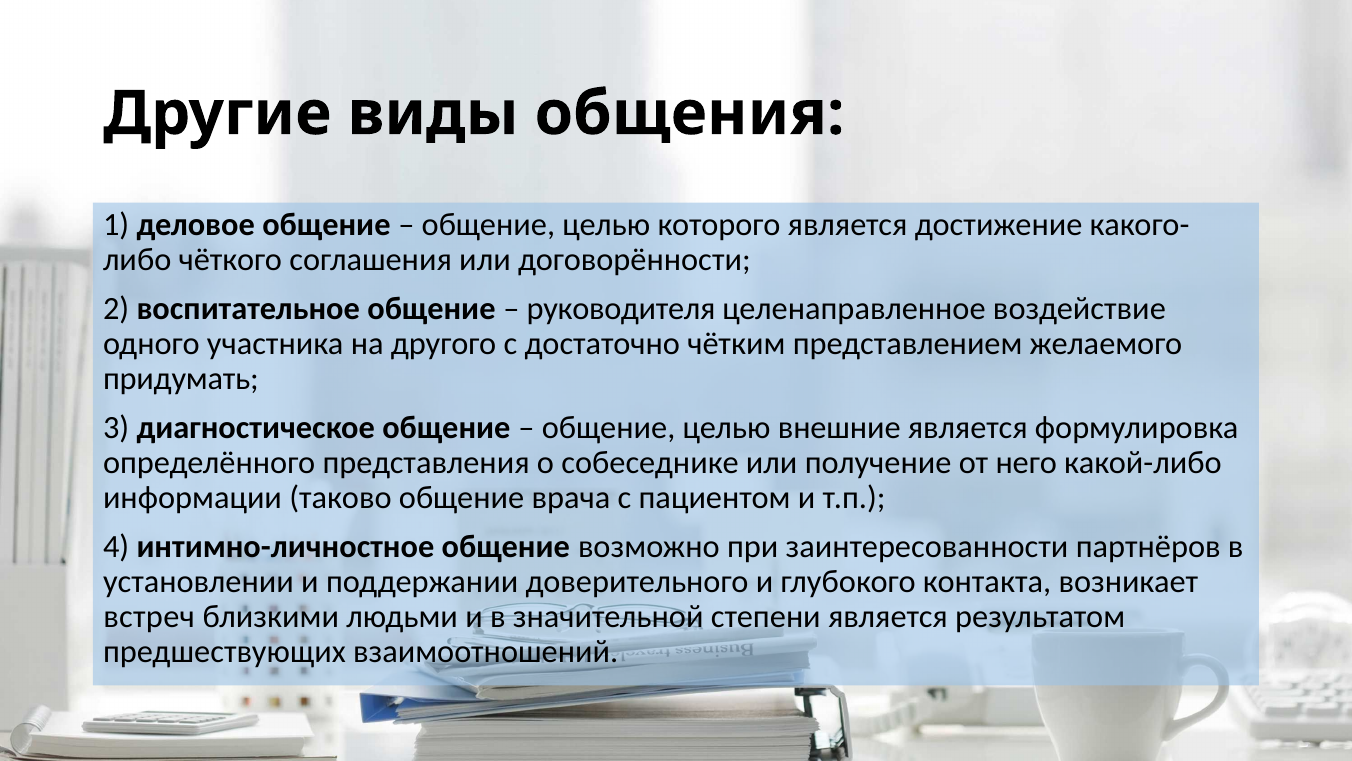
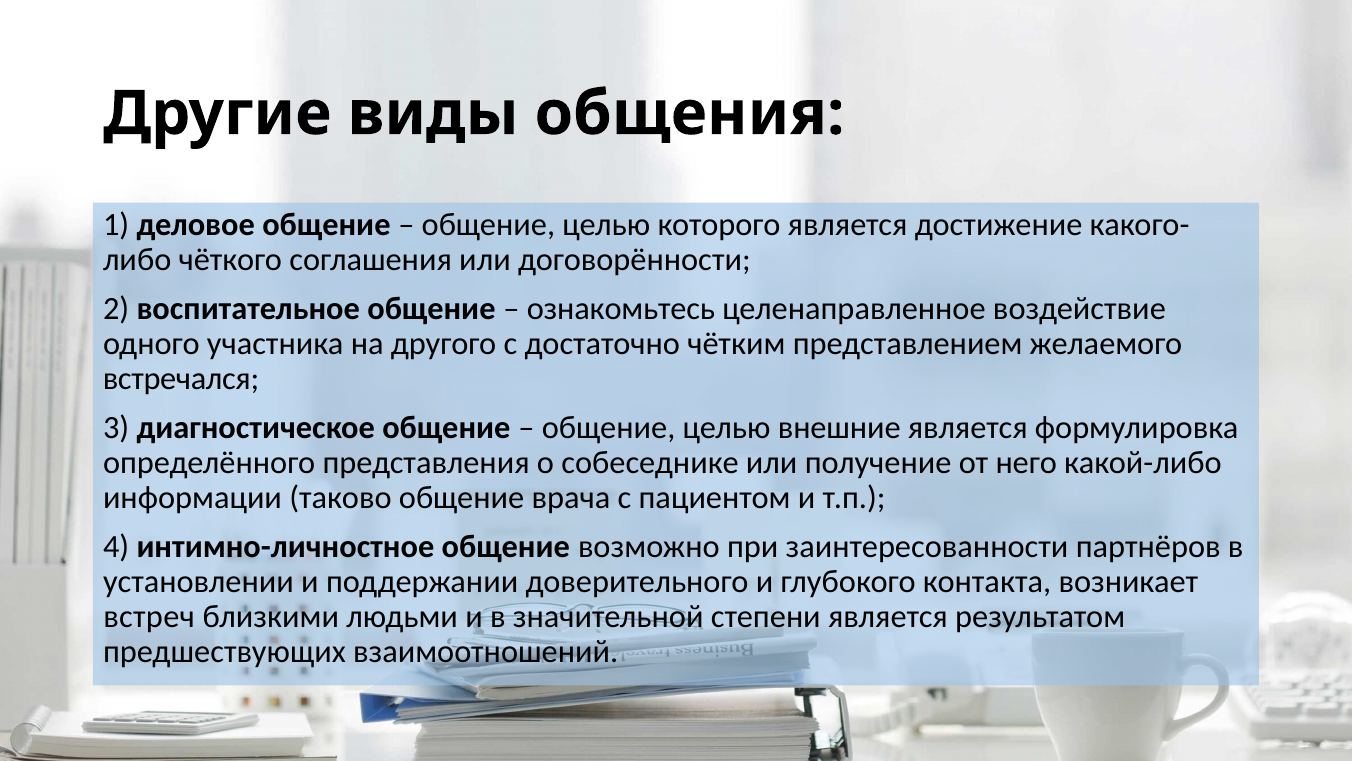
руководителя: руководителя -> ознакомьтесь
придумать: придумать -> встречался
